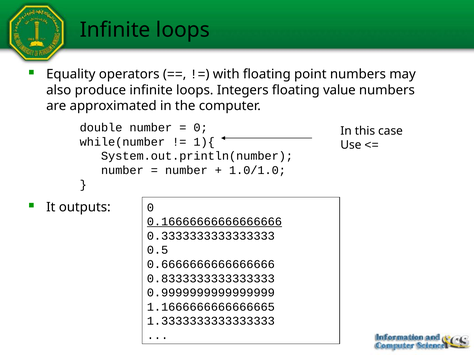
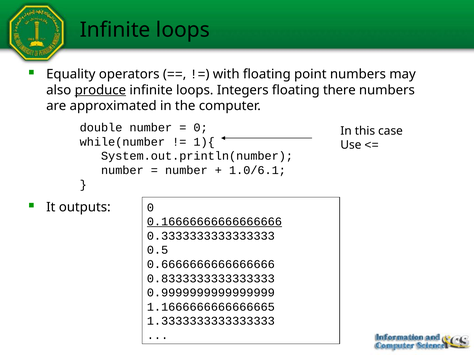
produce underline: none -> present
value: value -> there
1.0/1.0: 1.0/1.0 -> 1.0/6.1
